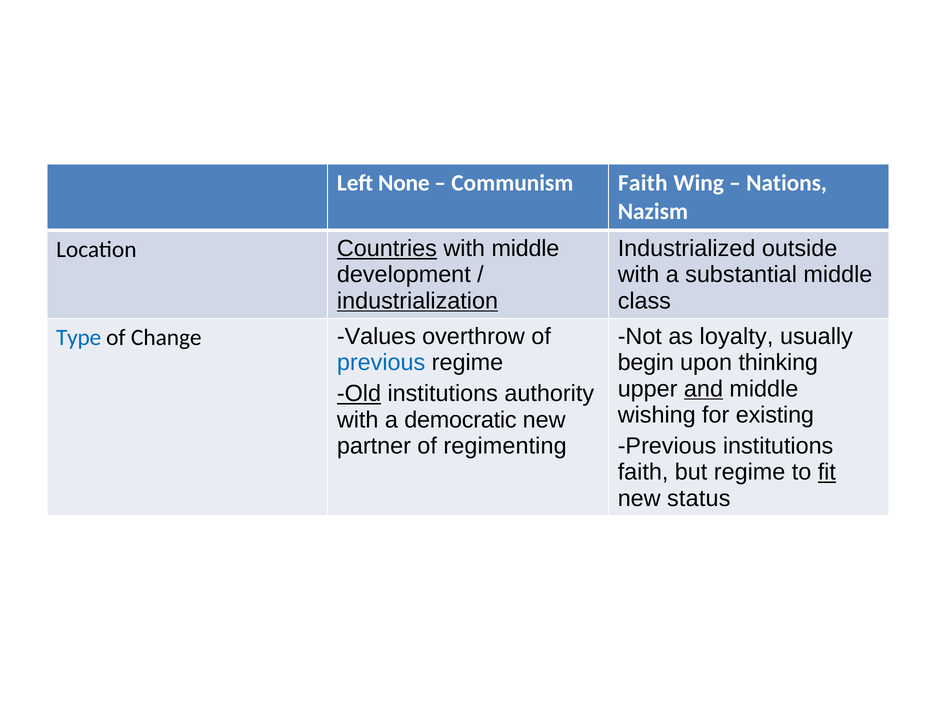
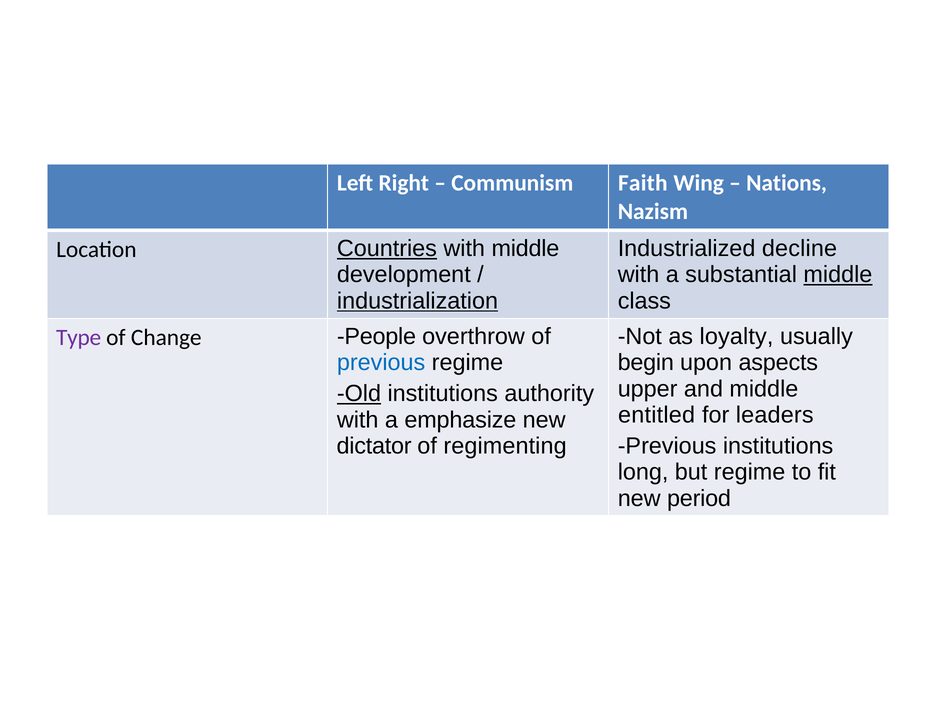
None: None -> Right
outside: outside -> decline
middle at (838, 275) underline: none -> present
Type colour: blue -> purple
Values: Values -> People
thinking: thinking -> aspects
and underline: present -> none
wishing: wishing -> entitled
existing: existing -> leaders
democratic: democratic -> emphasize
partner: partner -> dictator
faith at (643, 472): faith -> long
fit underline: present -> none
status: status -> period
